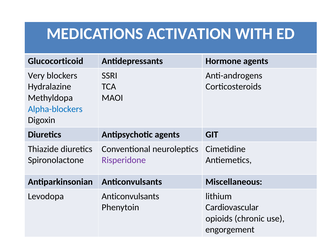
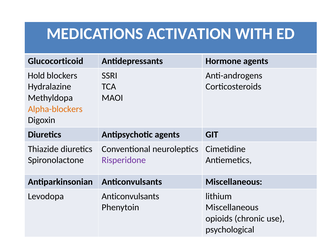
Very: Very -> Hold
Alpha-blockers colour: blue -> orange
Cardiovascular at (232, 207): Cardiovascular -> Miscellaneous
engorgement: engorgement -> psychological
